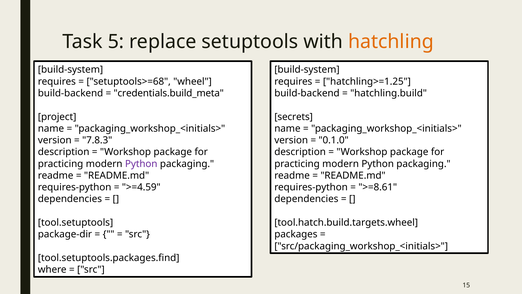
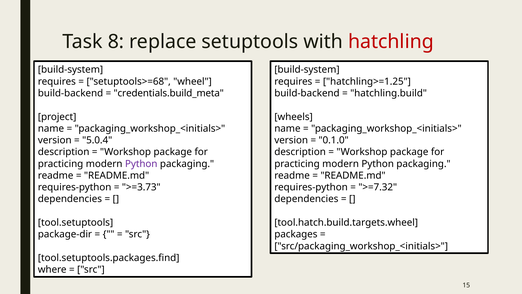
5: 5 -> 8
hatchling colour: orange -> red
secrets: secrets -> wheels
7.8.3: 7.8.3 -> 5.0.4
>=4.59: >=4.59 -> >=3.73
>=8.61: >=8.61 -> >=7.32
